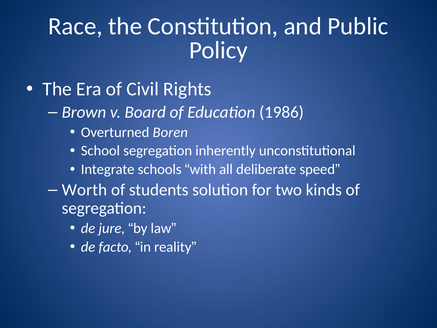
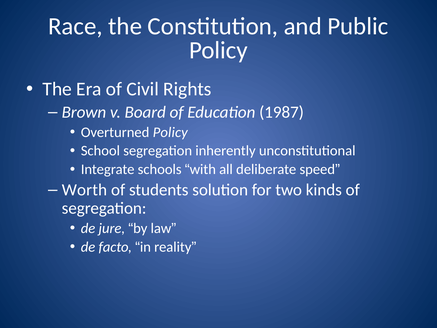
1986: 1986 -> 1987
Overturned Boren: Boren -> Policy
